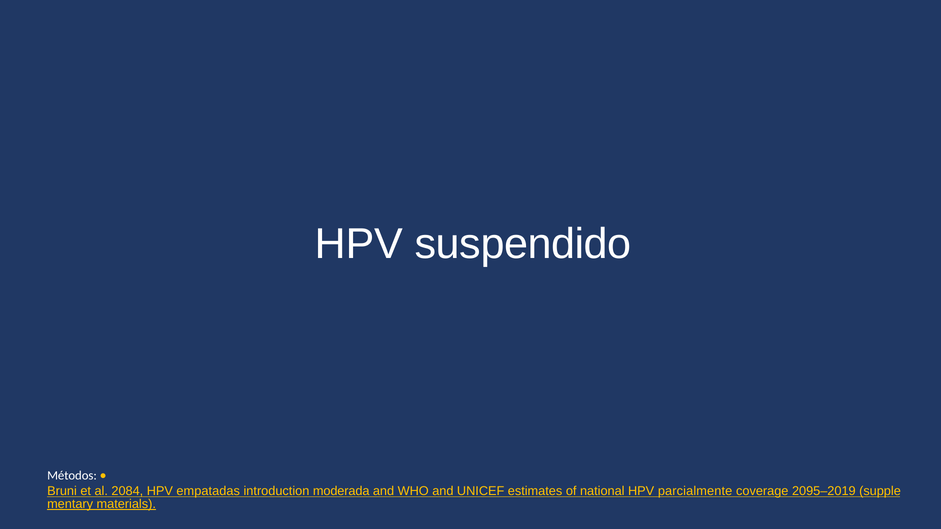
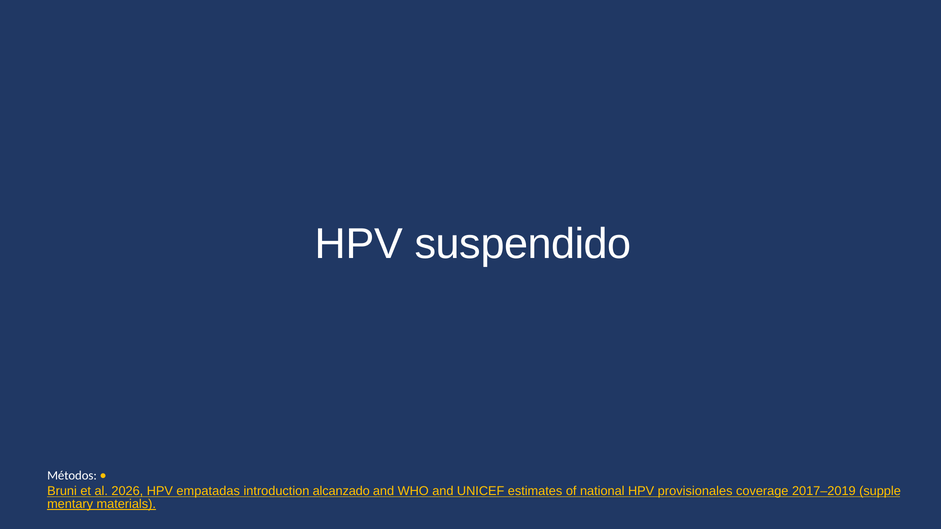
2084: 2084 -> 2026
moderada: moderada -> alcanzado
parcialmente: parcialmente -> provisionales
2095–2019: 2095–2019 -> 2017–2019
